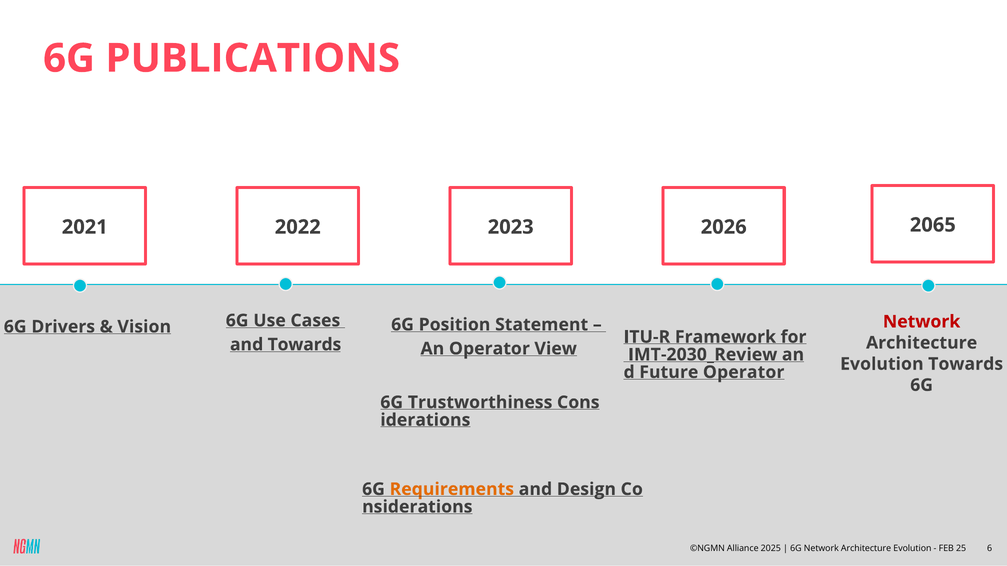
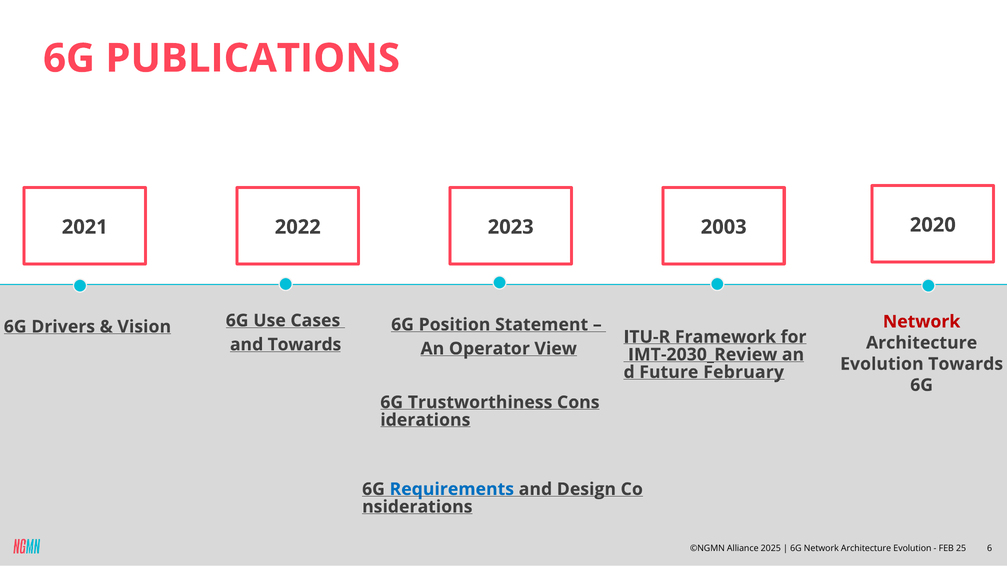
2026: 2026 -> 2003
2065: 2065 -> 2020
Future Operator: Operator -> February
Requirements colour: orange -> blue
